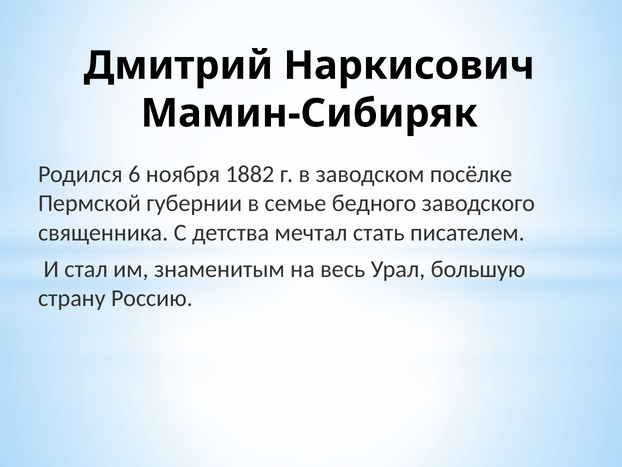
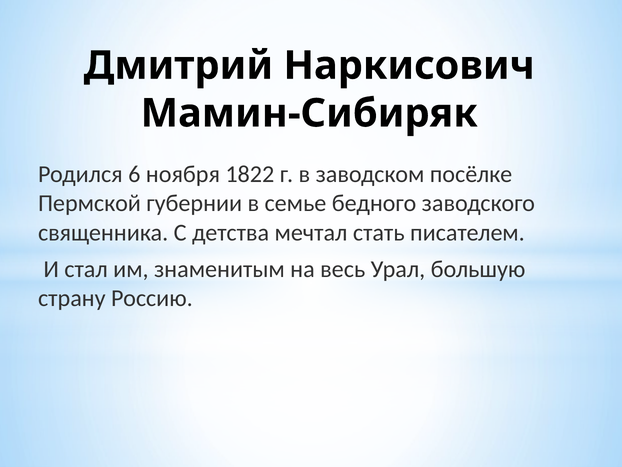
1882: 1882 -> 1822
